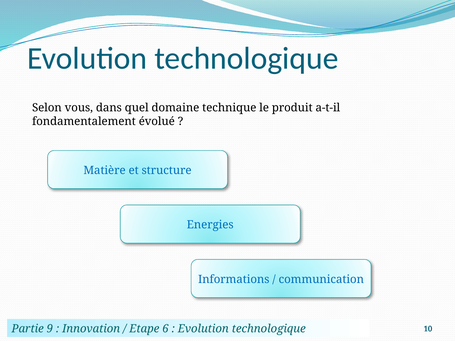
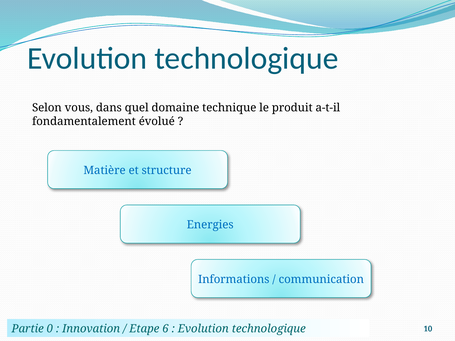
9: 9 -> 0
